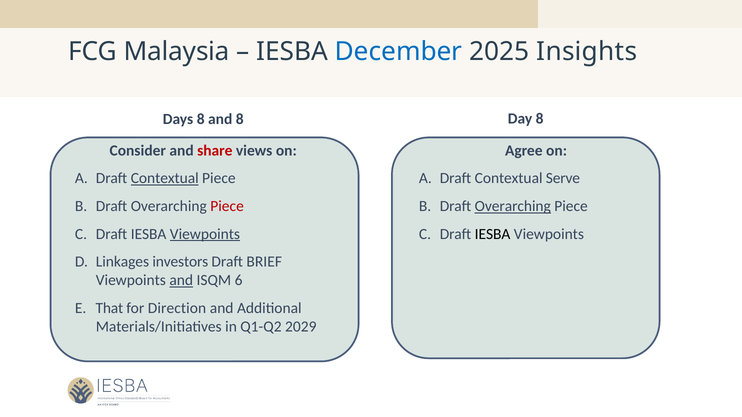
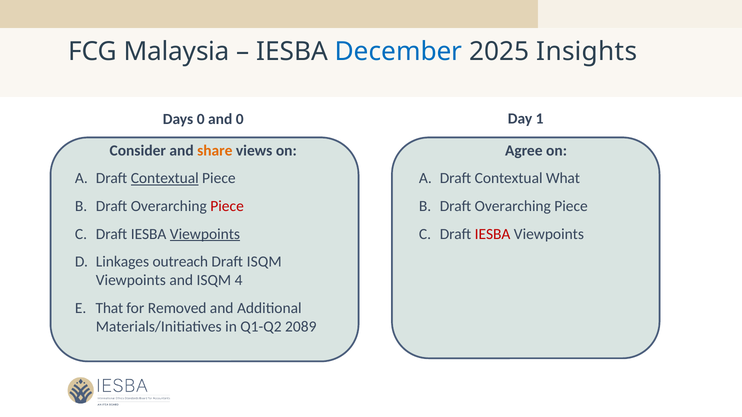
Days 8: 8 -> 0
and 8: 8 -> 0
Day 8: 8 -> 1
share colour: red -> orange
Serve: Serve -> What
Overarching at (513, 206) underline: present -> none
IESBA at (493, 234) colour: black -> red
investors: investors -> outreach
Draft BRIEF: BRIEF -> ISQM
and at (181, 281) underline: present -> none
6: 6 -> 4
Direction: Direction -> Removed
2029: 2029 -> 2089
